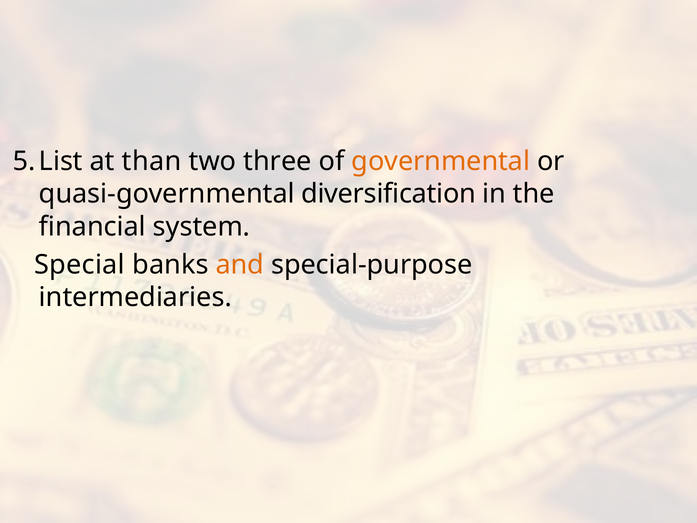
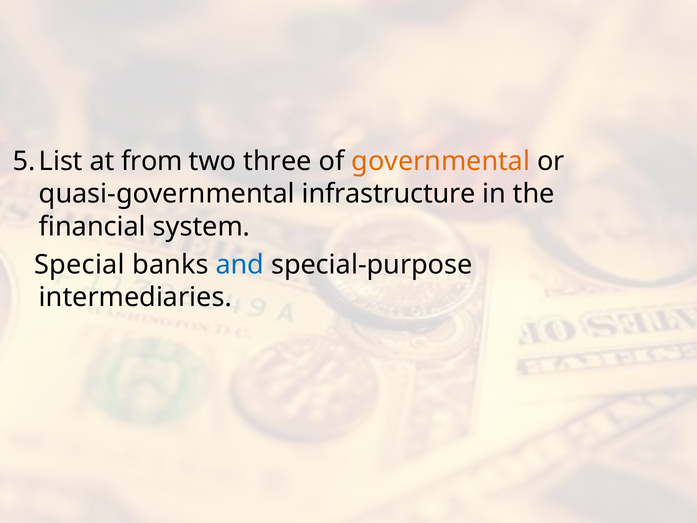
than: than -> from
diversification: diversification -> infrastructure
and colour: orange -> blue
